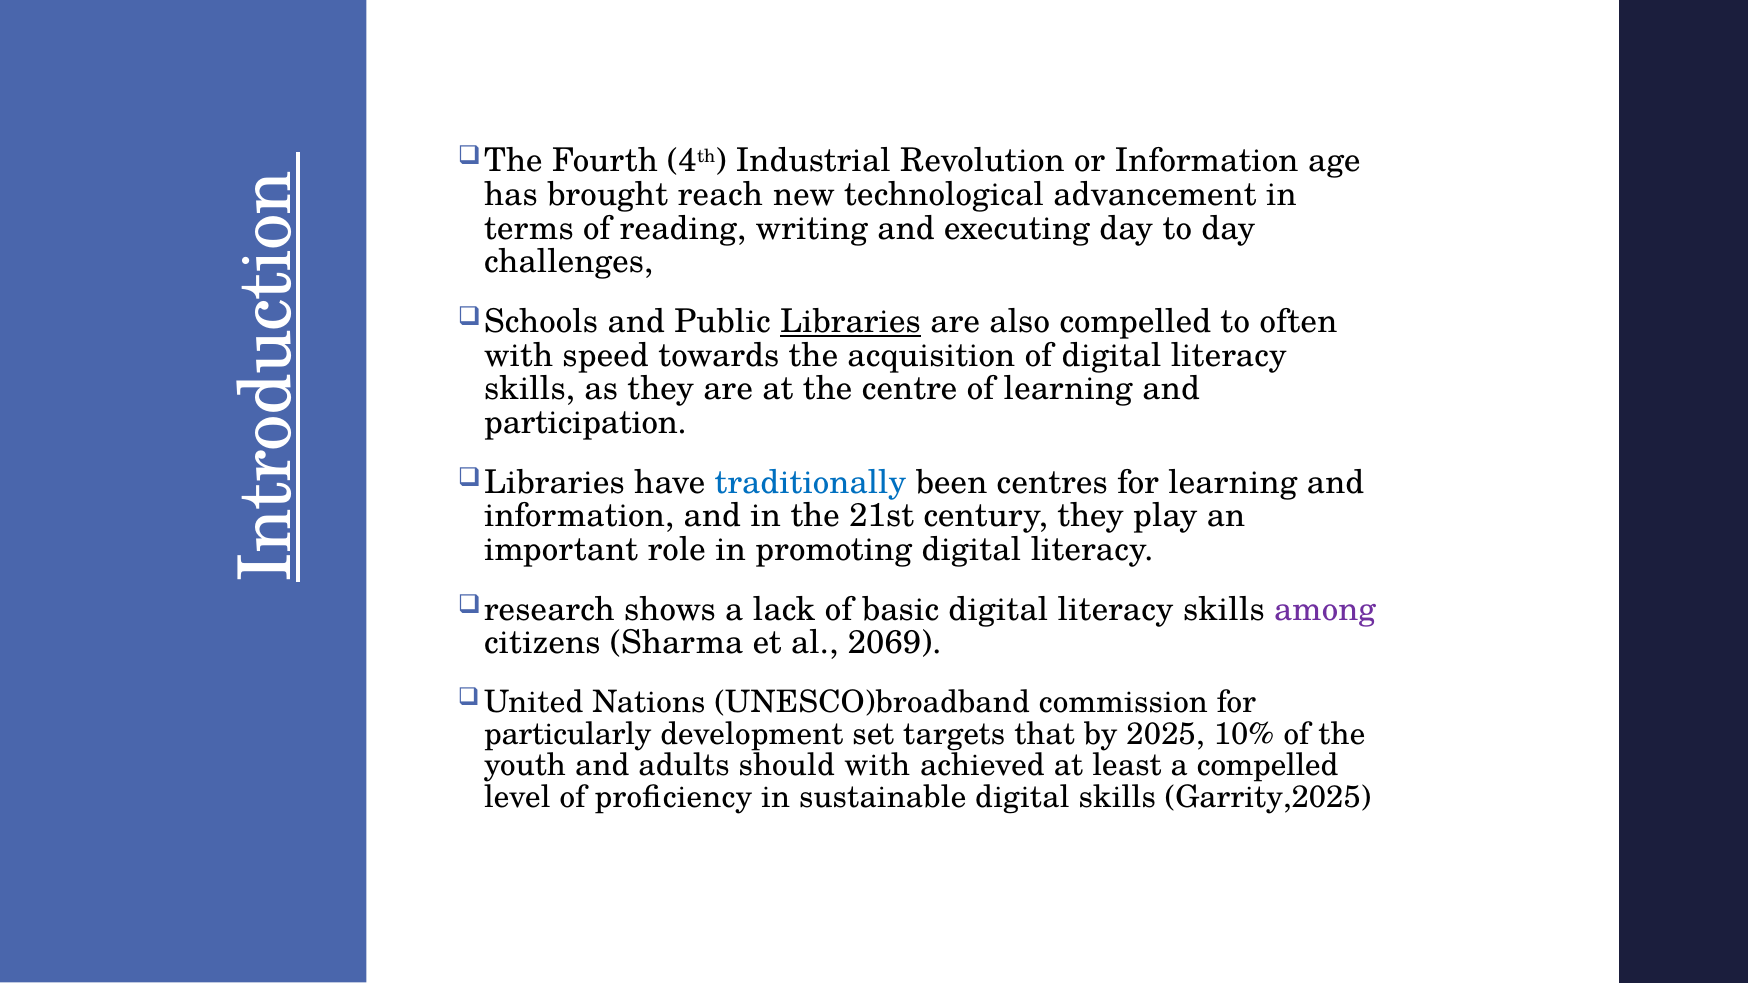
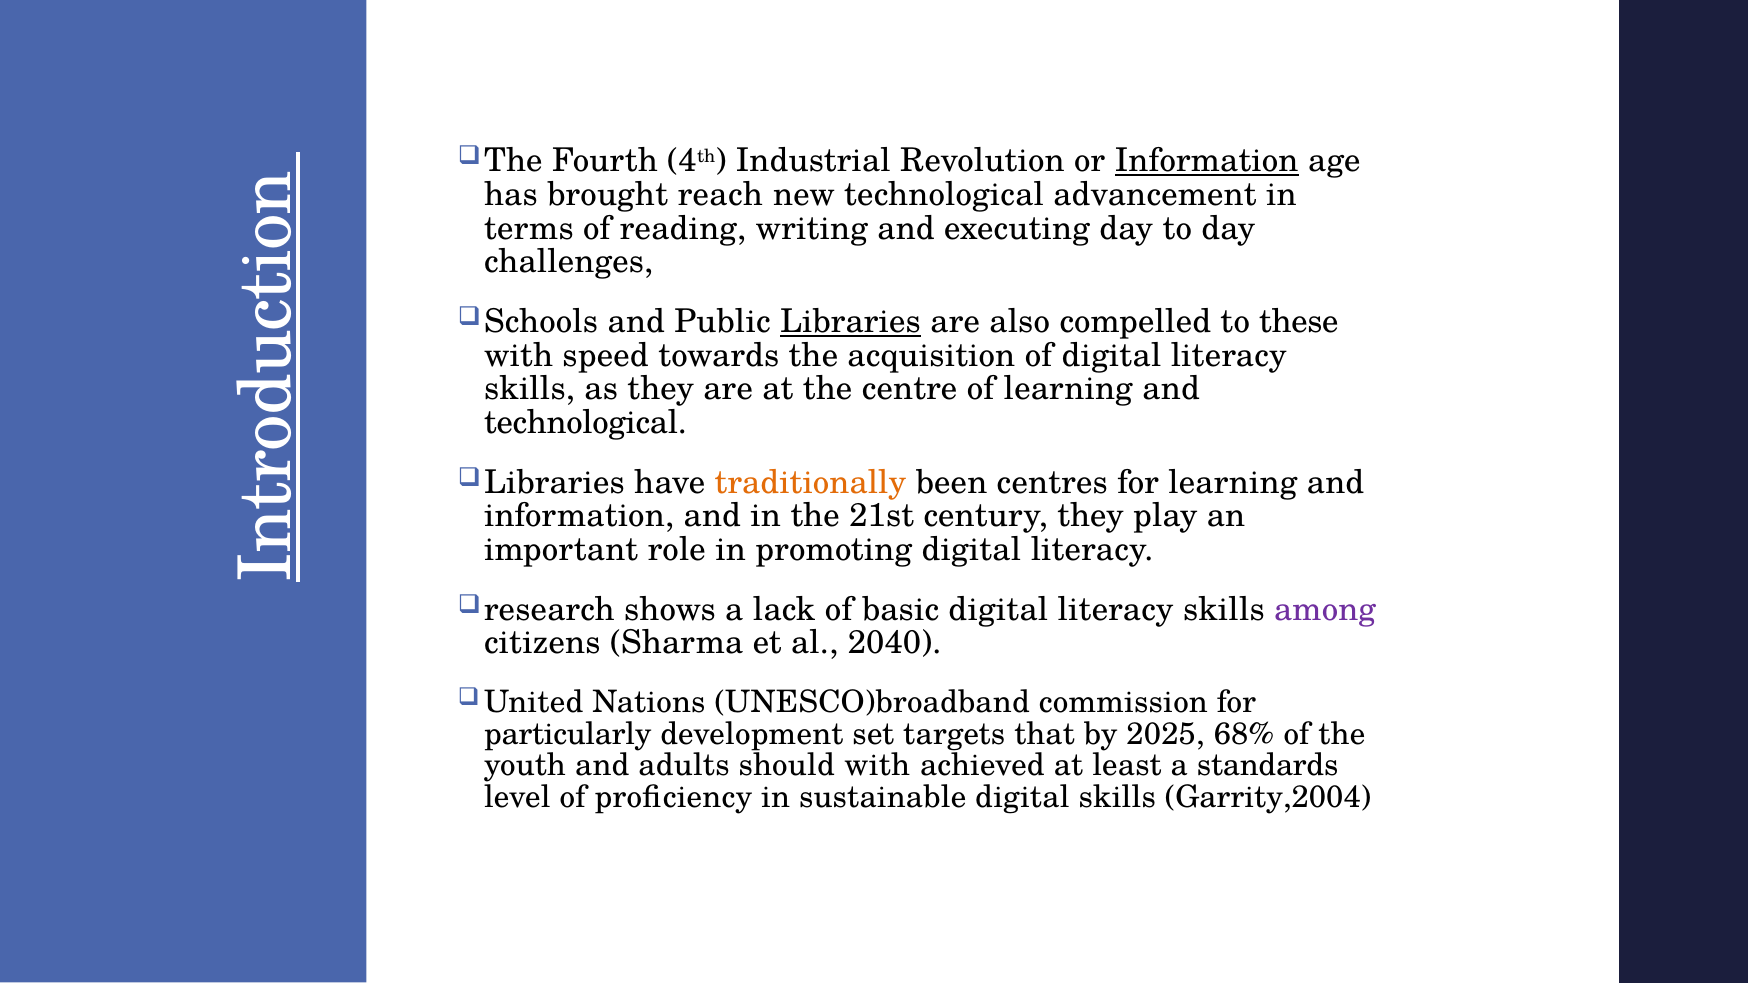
Information at (1207, 161) underline: none -> present
often: often -> these
participation at (585, 423): participation -> technological
traditionally colour: blue -> orange
2069: 2069 -> 2040
10%: 10% -> 68%
a compelled: compelled -> standards
Garrity,2025: Garrity,2025 -> Garrity,2004
